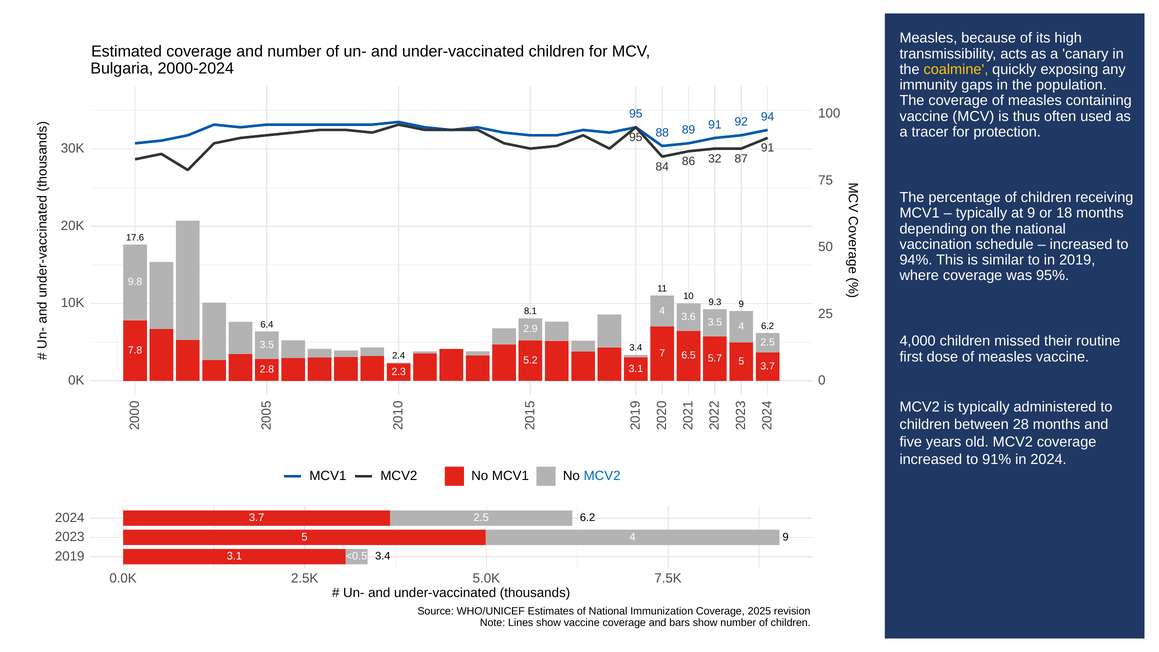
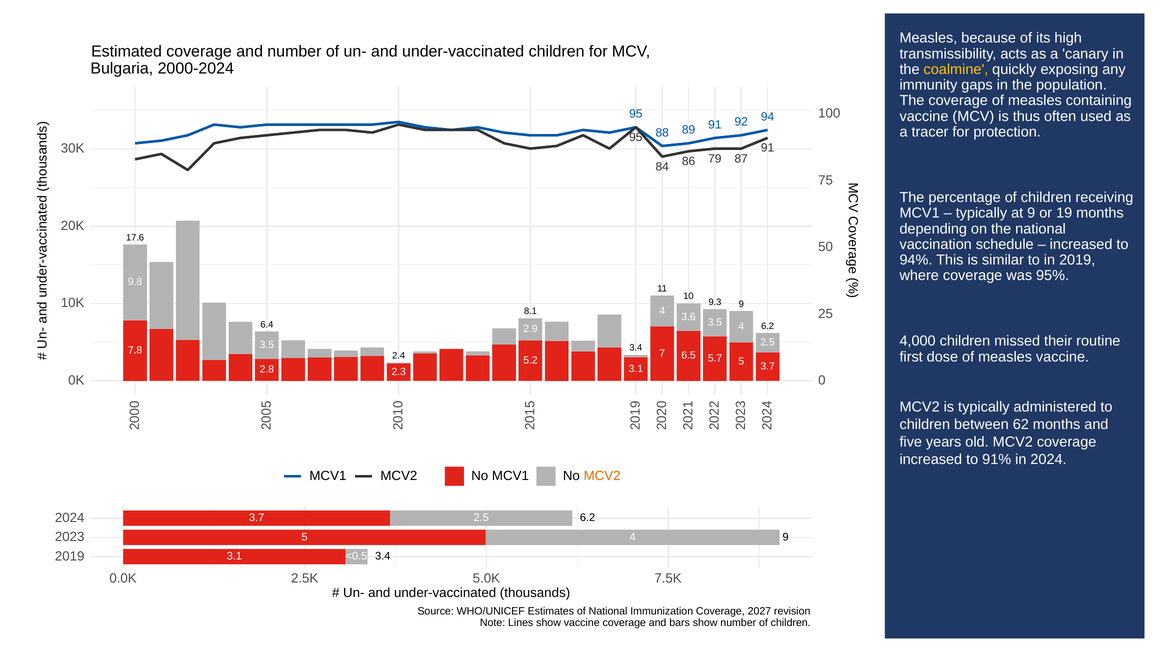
32: 32 -> 79
18: 18 -> 19
28: 28 -> 62
MCV2 at (602, 476) colour: blue -> orange
2025: 2025 -> 2027
